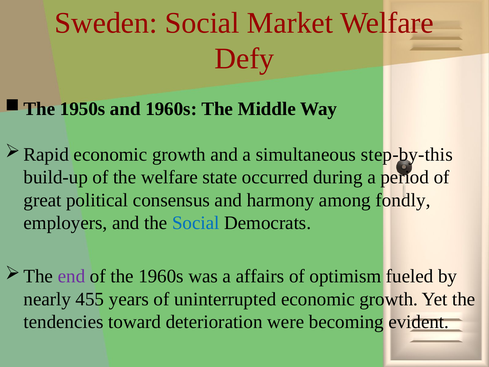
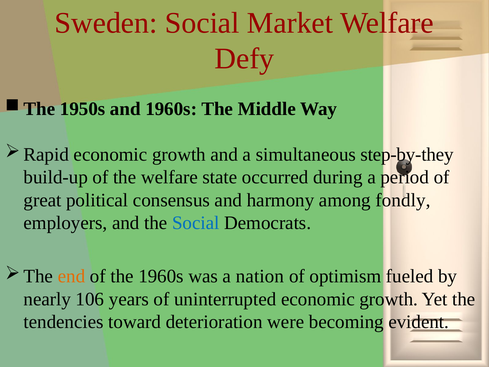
step-by-this: step-by-this -> step-by-they
end colour: purple -> orange
affairs: affairs -> nation
455: 455 -> 106
